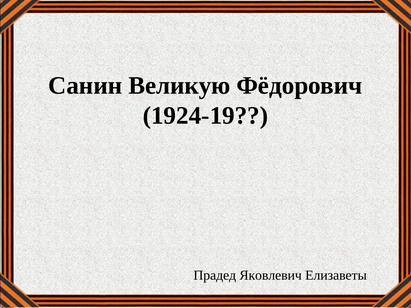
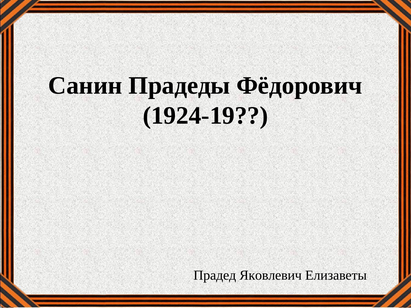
Великую: Великую -> Прадеды
